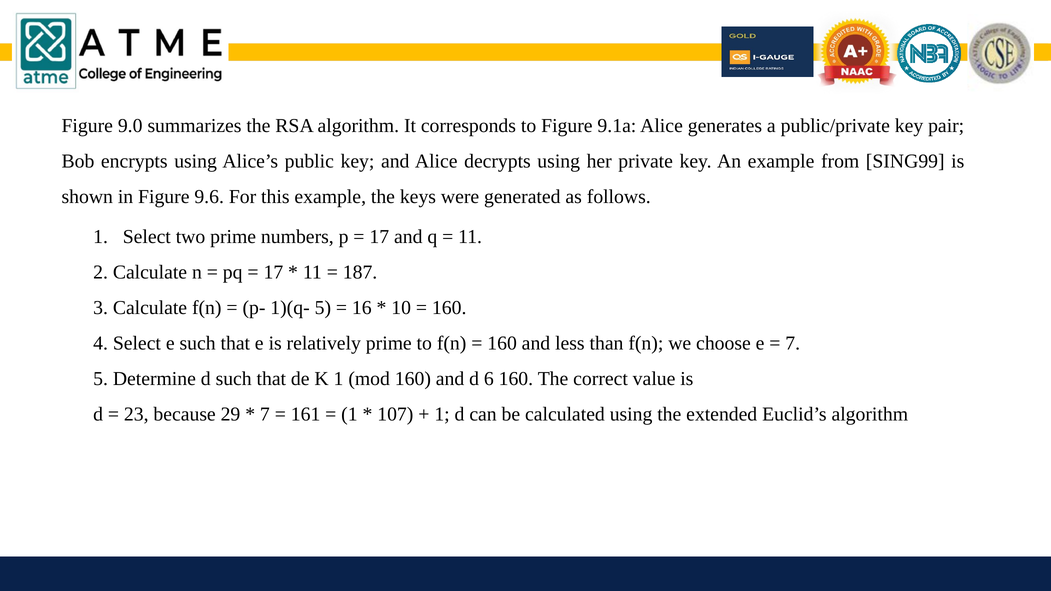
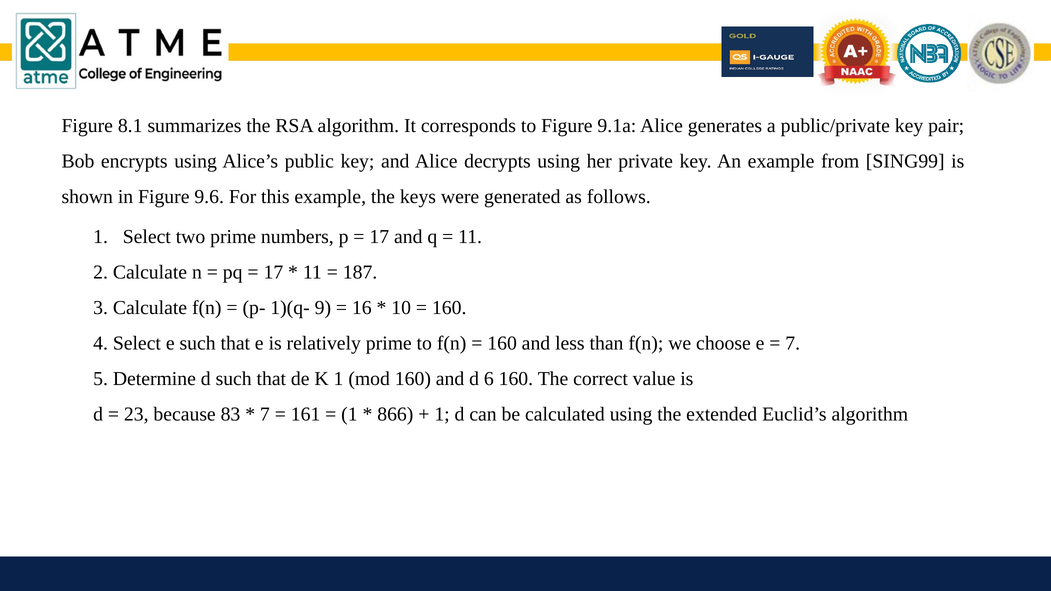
9.0: 9.0 -> 8.1
1)(q- 5: 5 -> 9
29: 29 -> 83
107: 107 -> 866
